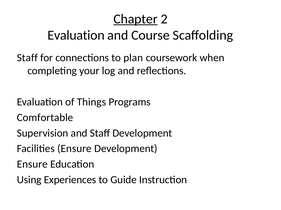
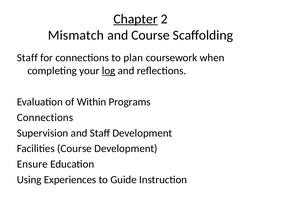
Evaluation at (76, 35): Evaluation -> Mismatch
log underline: none -> present
Things: Things -> Within
Comfortable at (45, 118): Comfortable -> Connections
Facilities Ensure: Ensure -> Course
